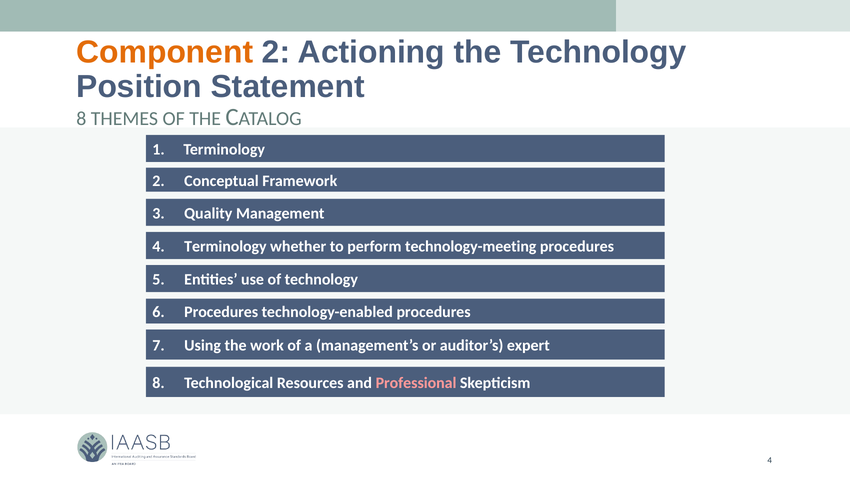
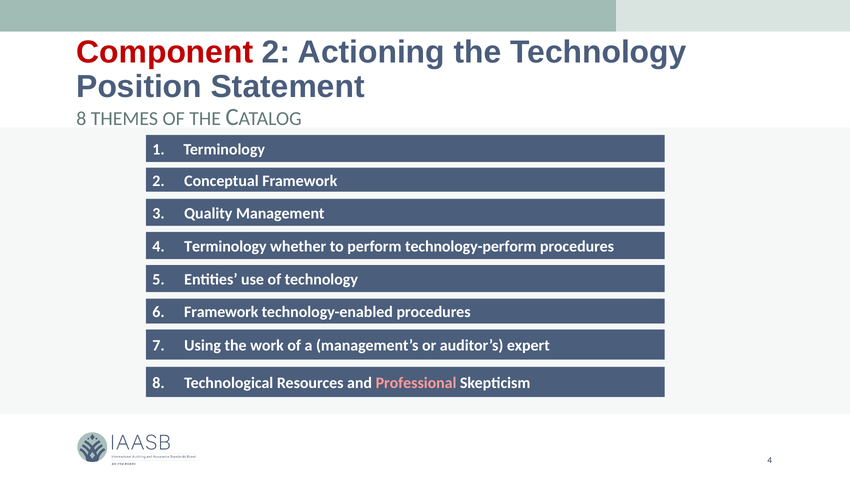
Component colour: orange -> red
technology-meeting: technology-meeting -> technology-perform
Procedures at (221, 312): Procedures -> Framework
